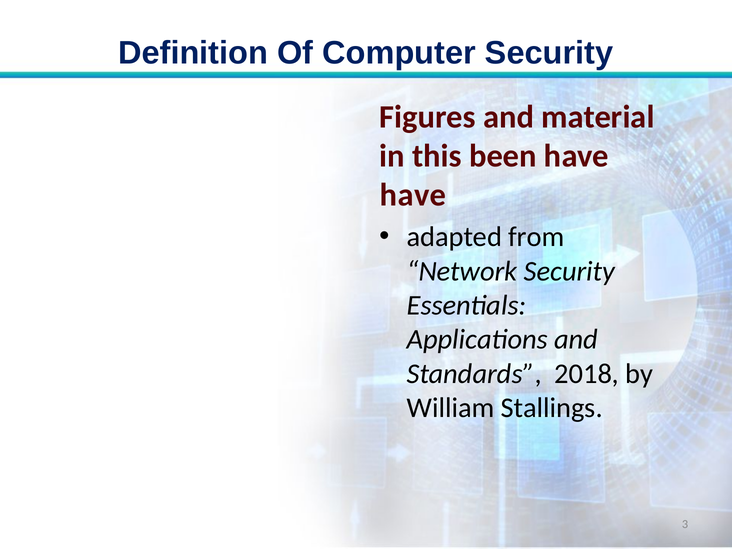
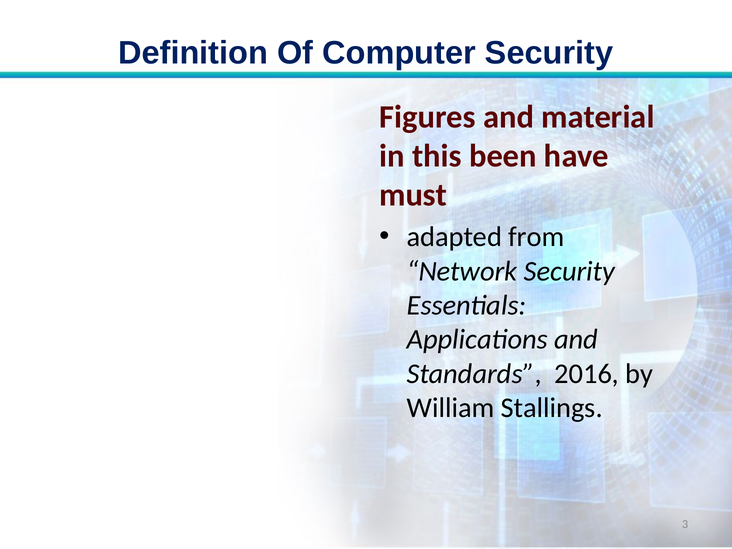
have at (413, 195): have -> must
2018: 2018 -> 2016
